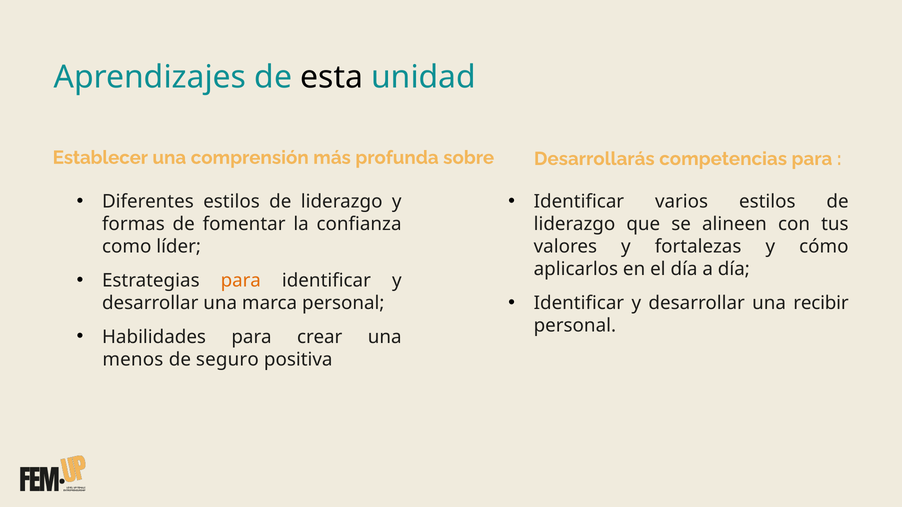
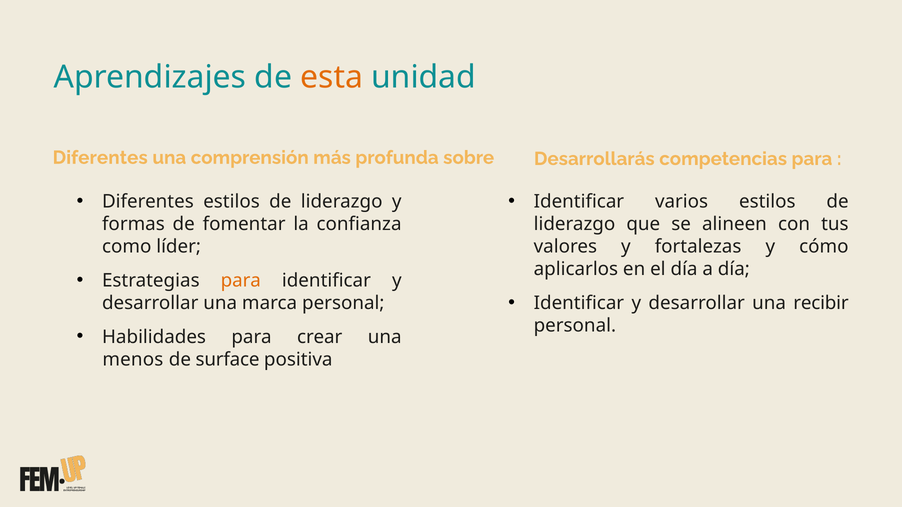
esta colour: black -> orange
Establecer at (100, 158): Establecer -> Diferentes
seguro: seguro -> surface
